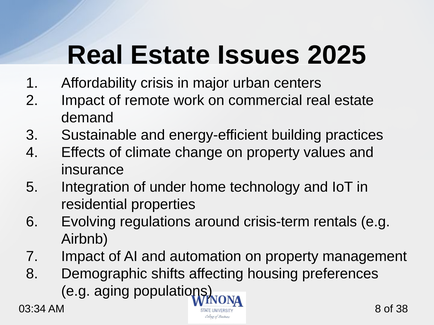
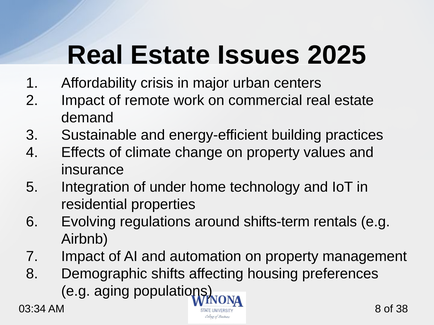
crisis-term: crisis-term -> shifts-term
